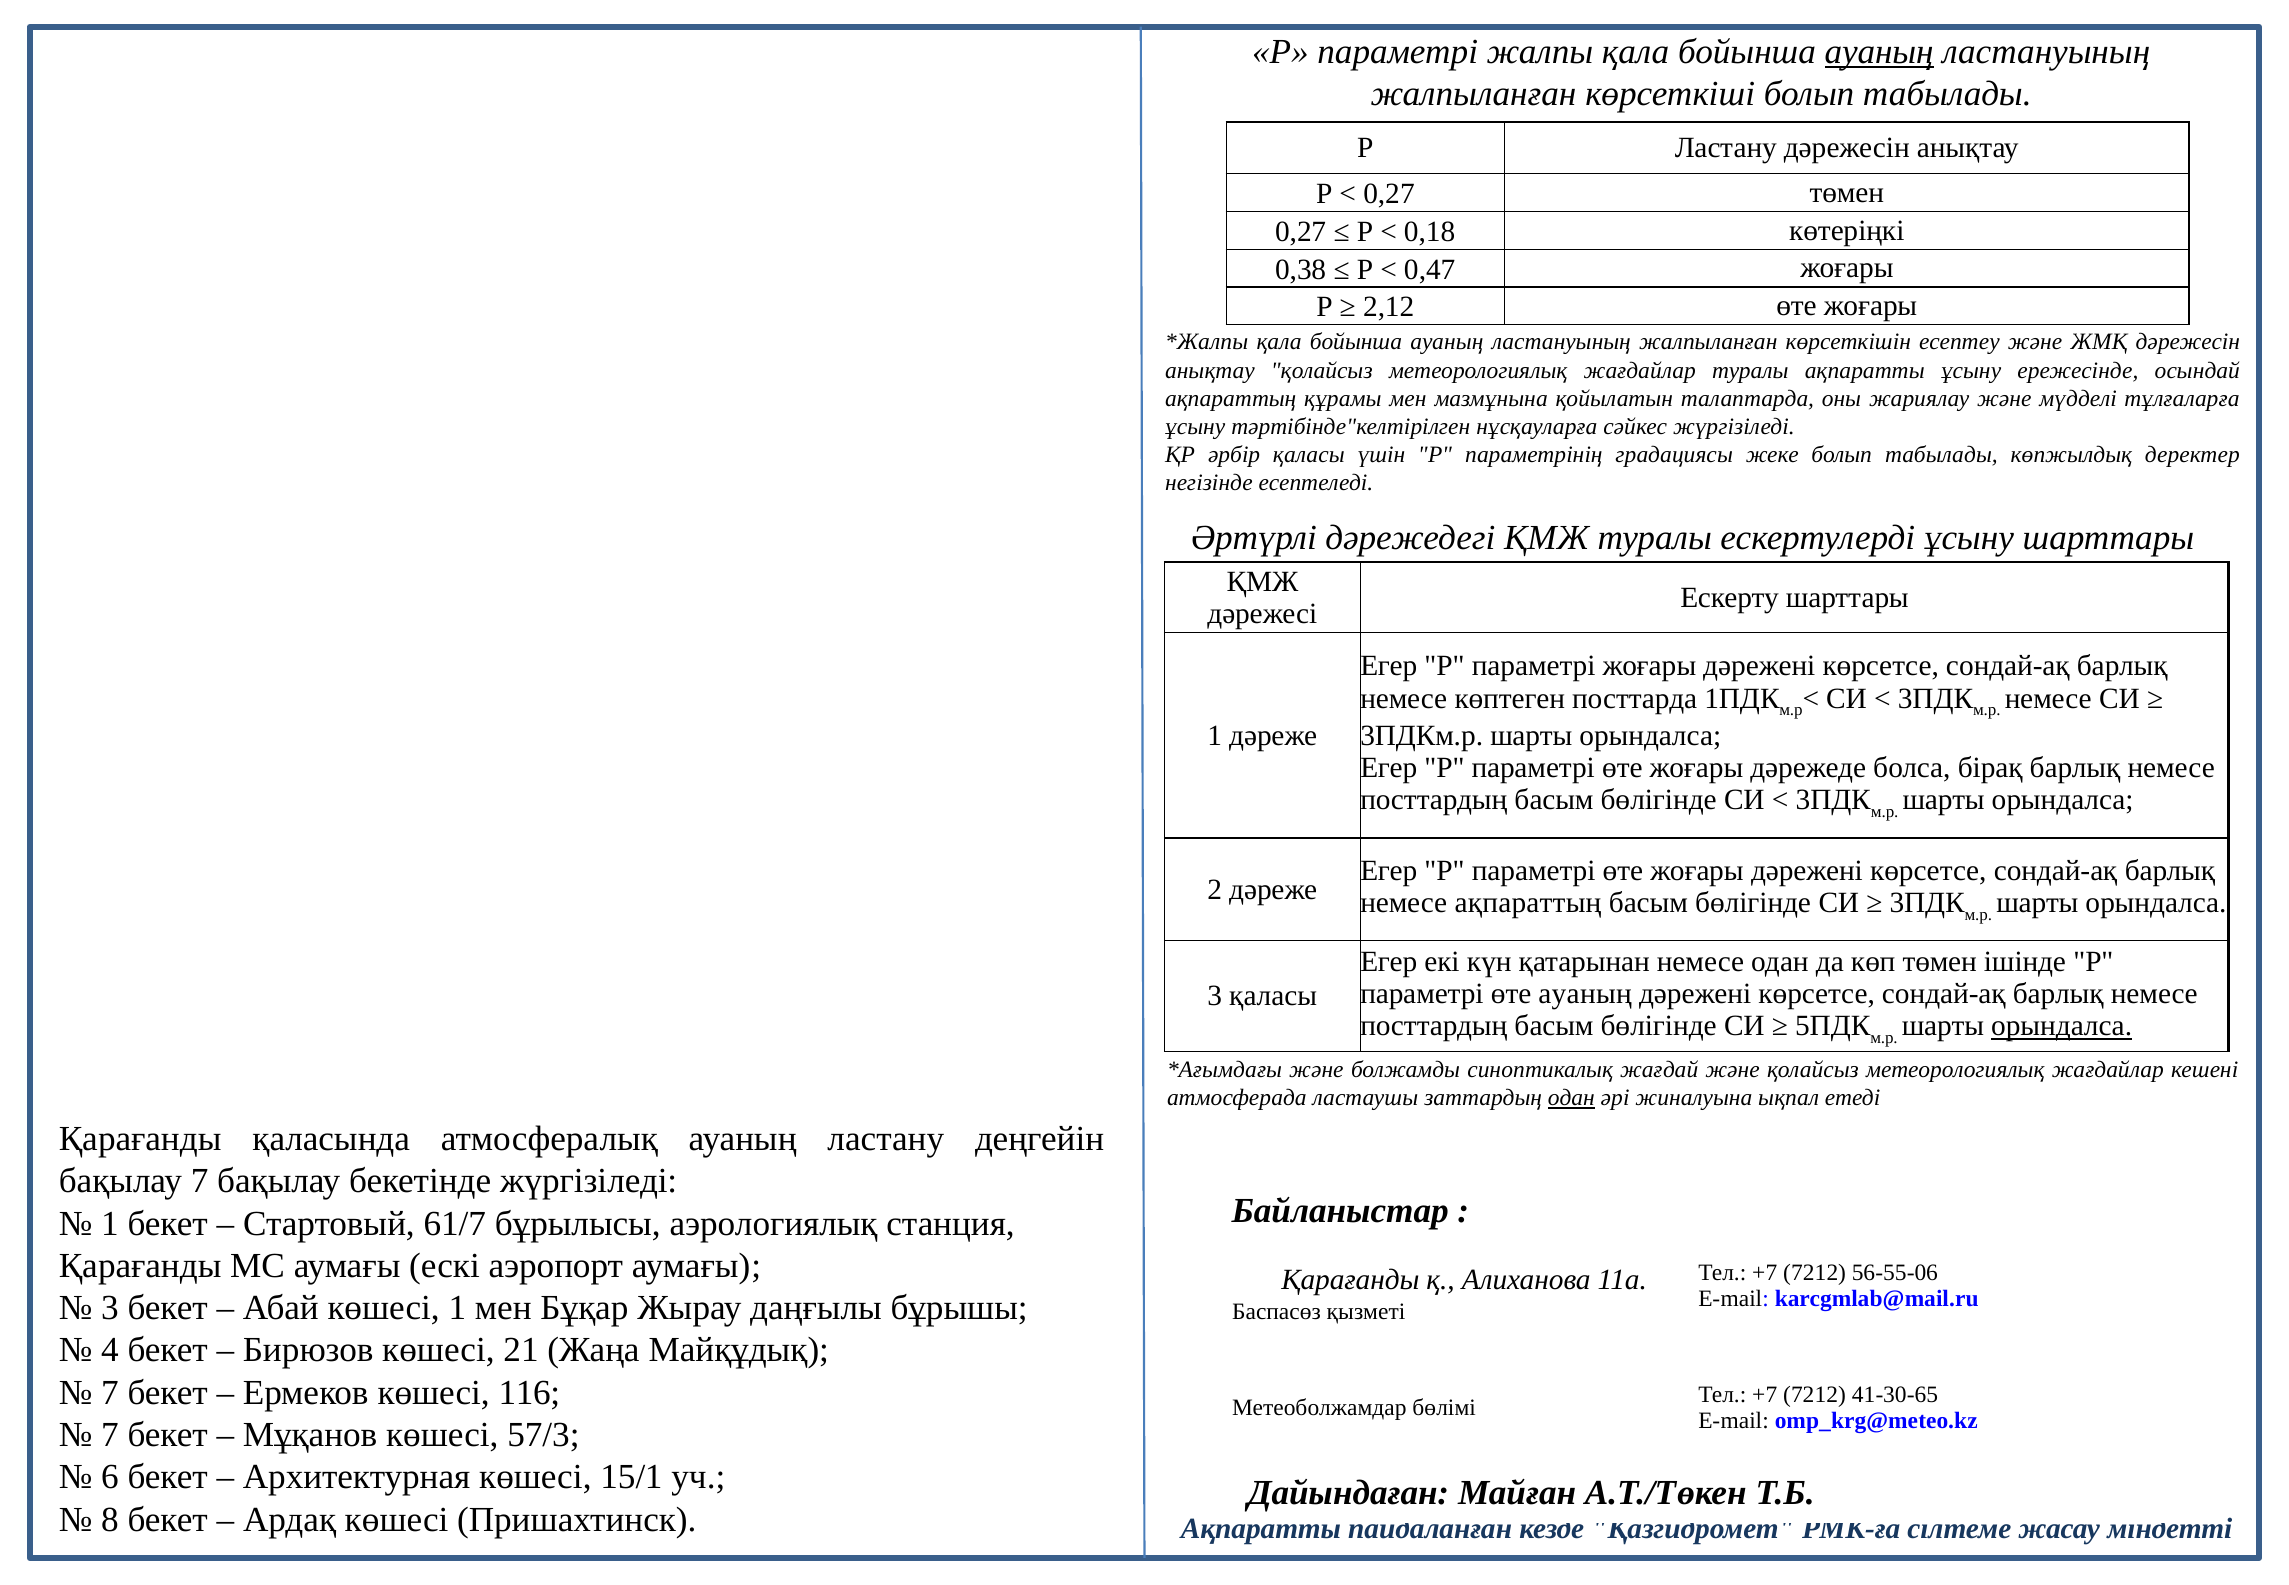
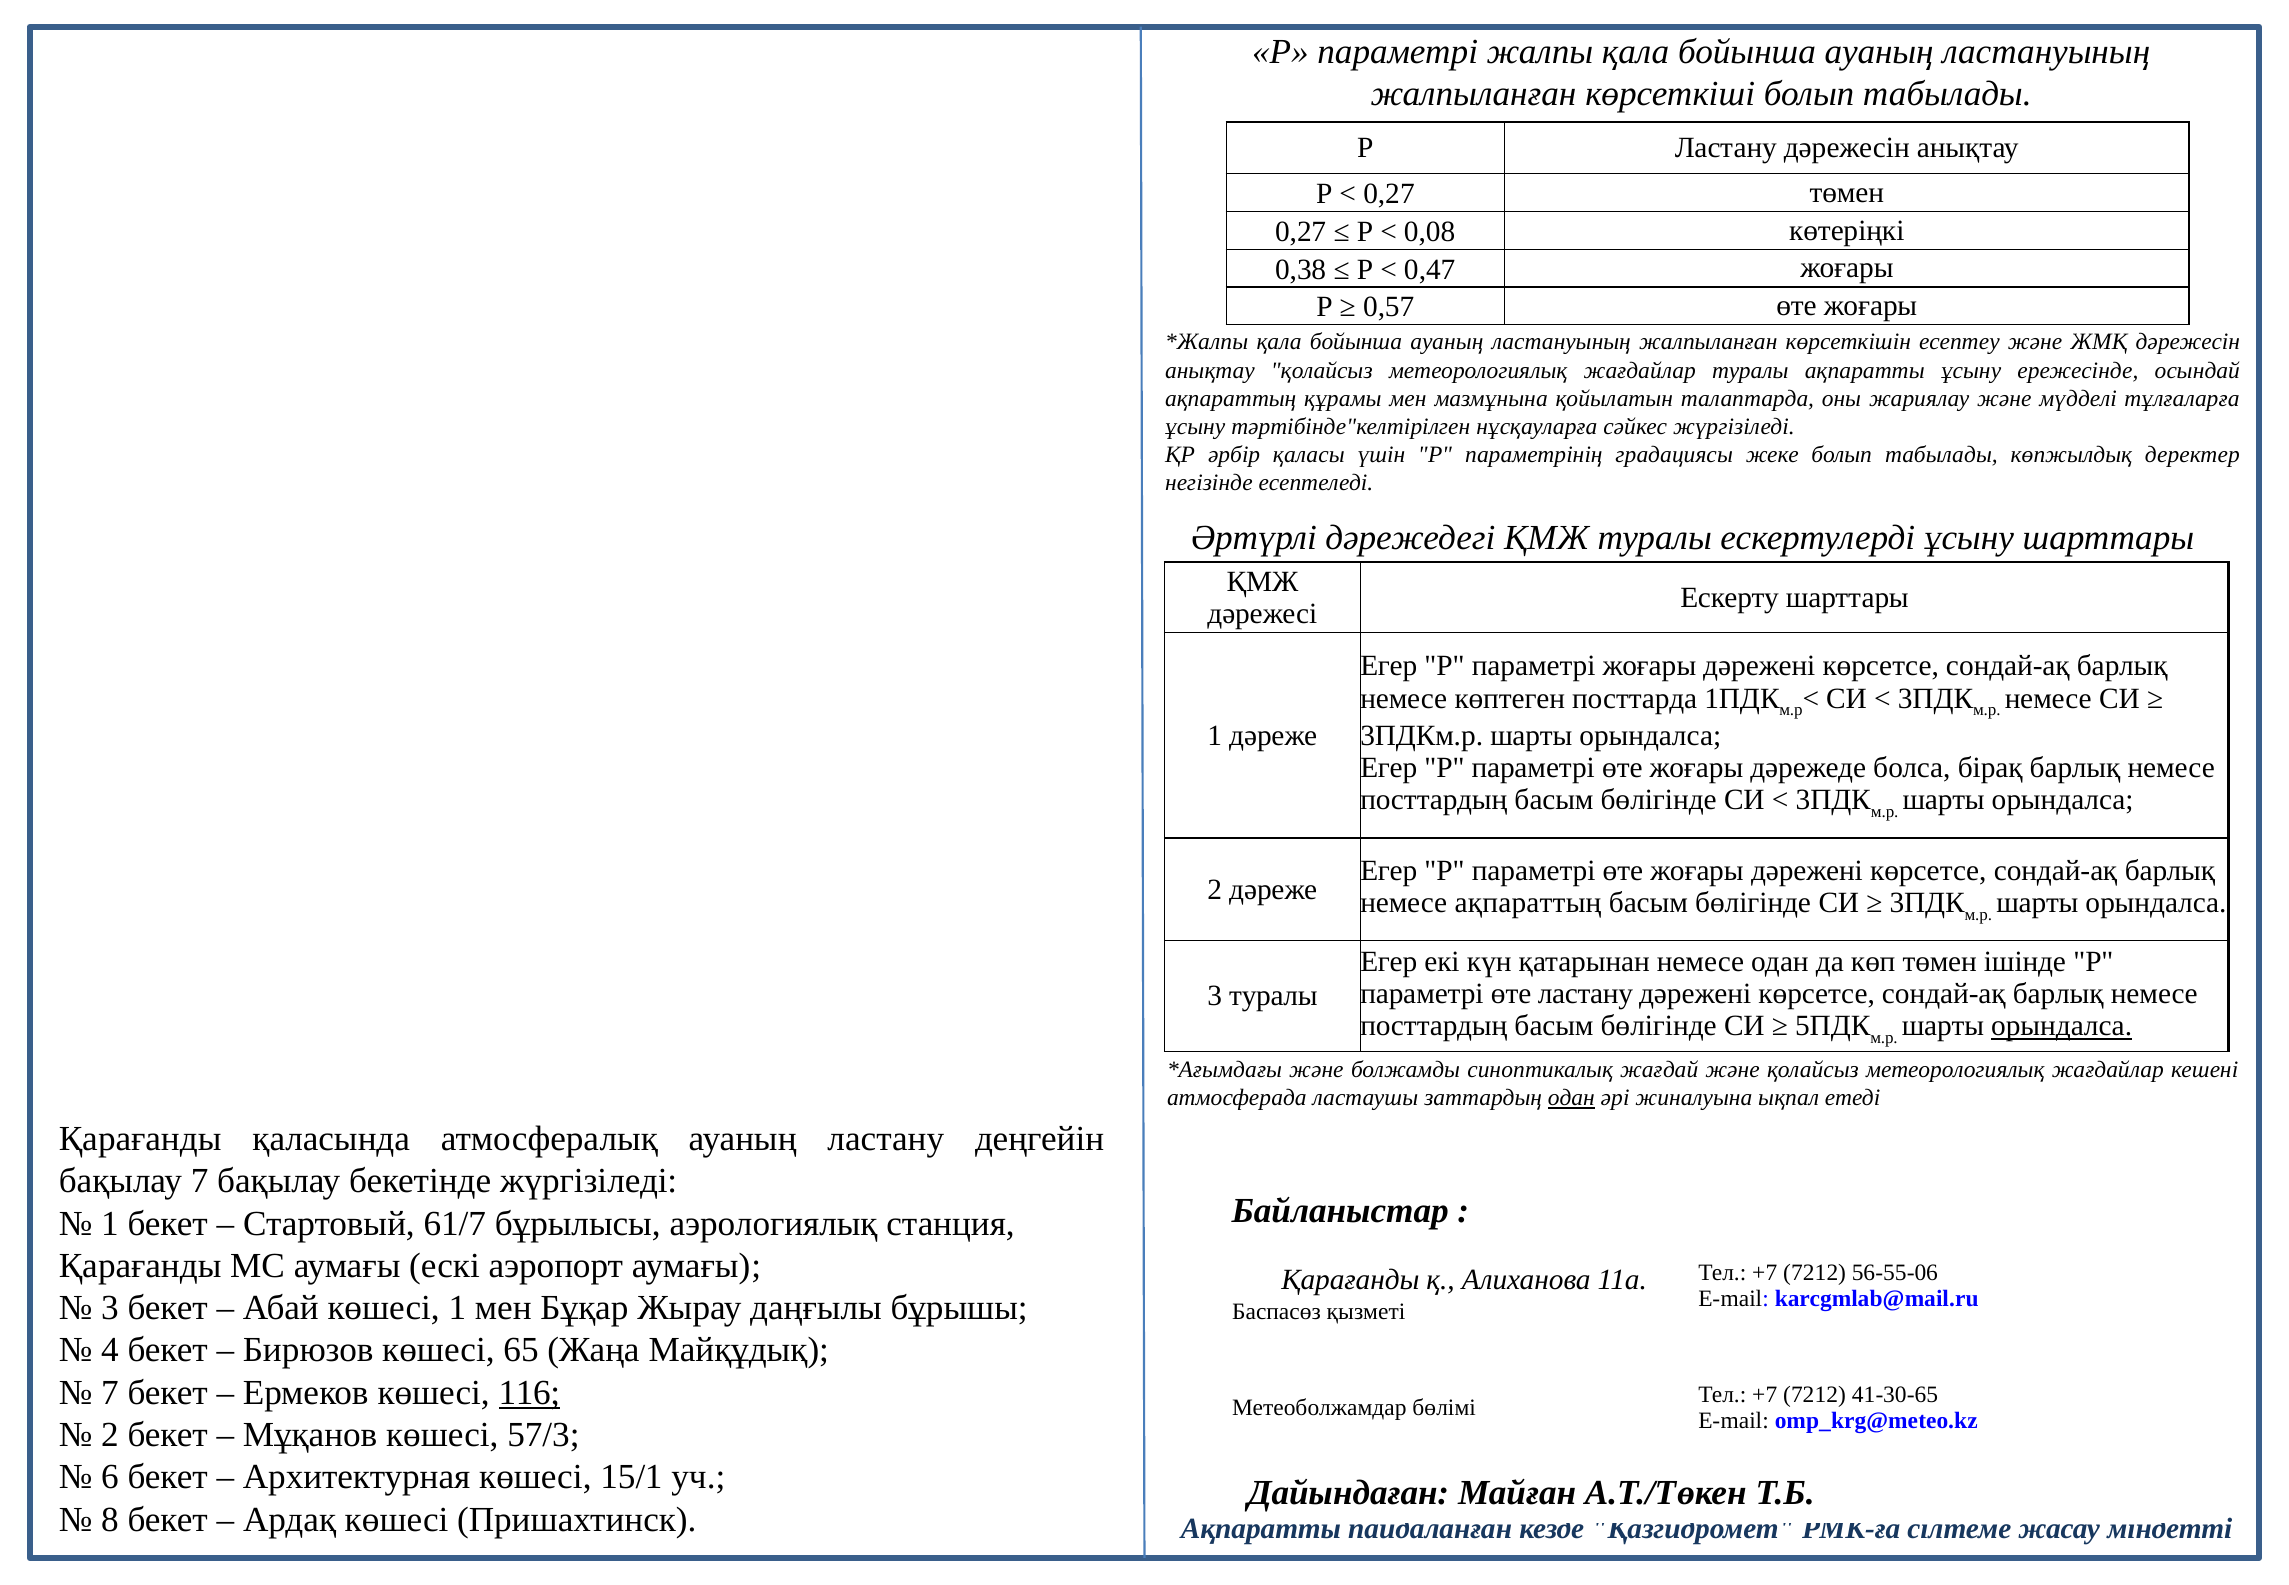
ауаның at (1879, 52) underline: present -> none
0,18: 0,18 -> 0,08
2,12: 2,12 -> 0,57
өте ауаның: ауаның -> ластану
3 қаласы: қаласы -> туралы
21: 21 -> 65
116 underline: none -> present
7 at (110, 1435): 7 -> 2
